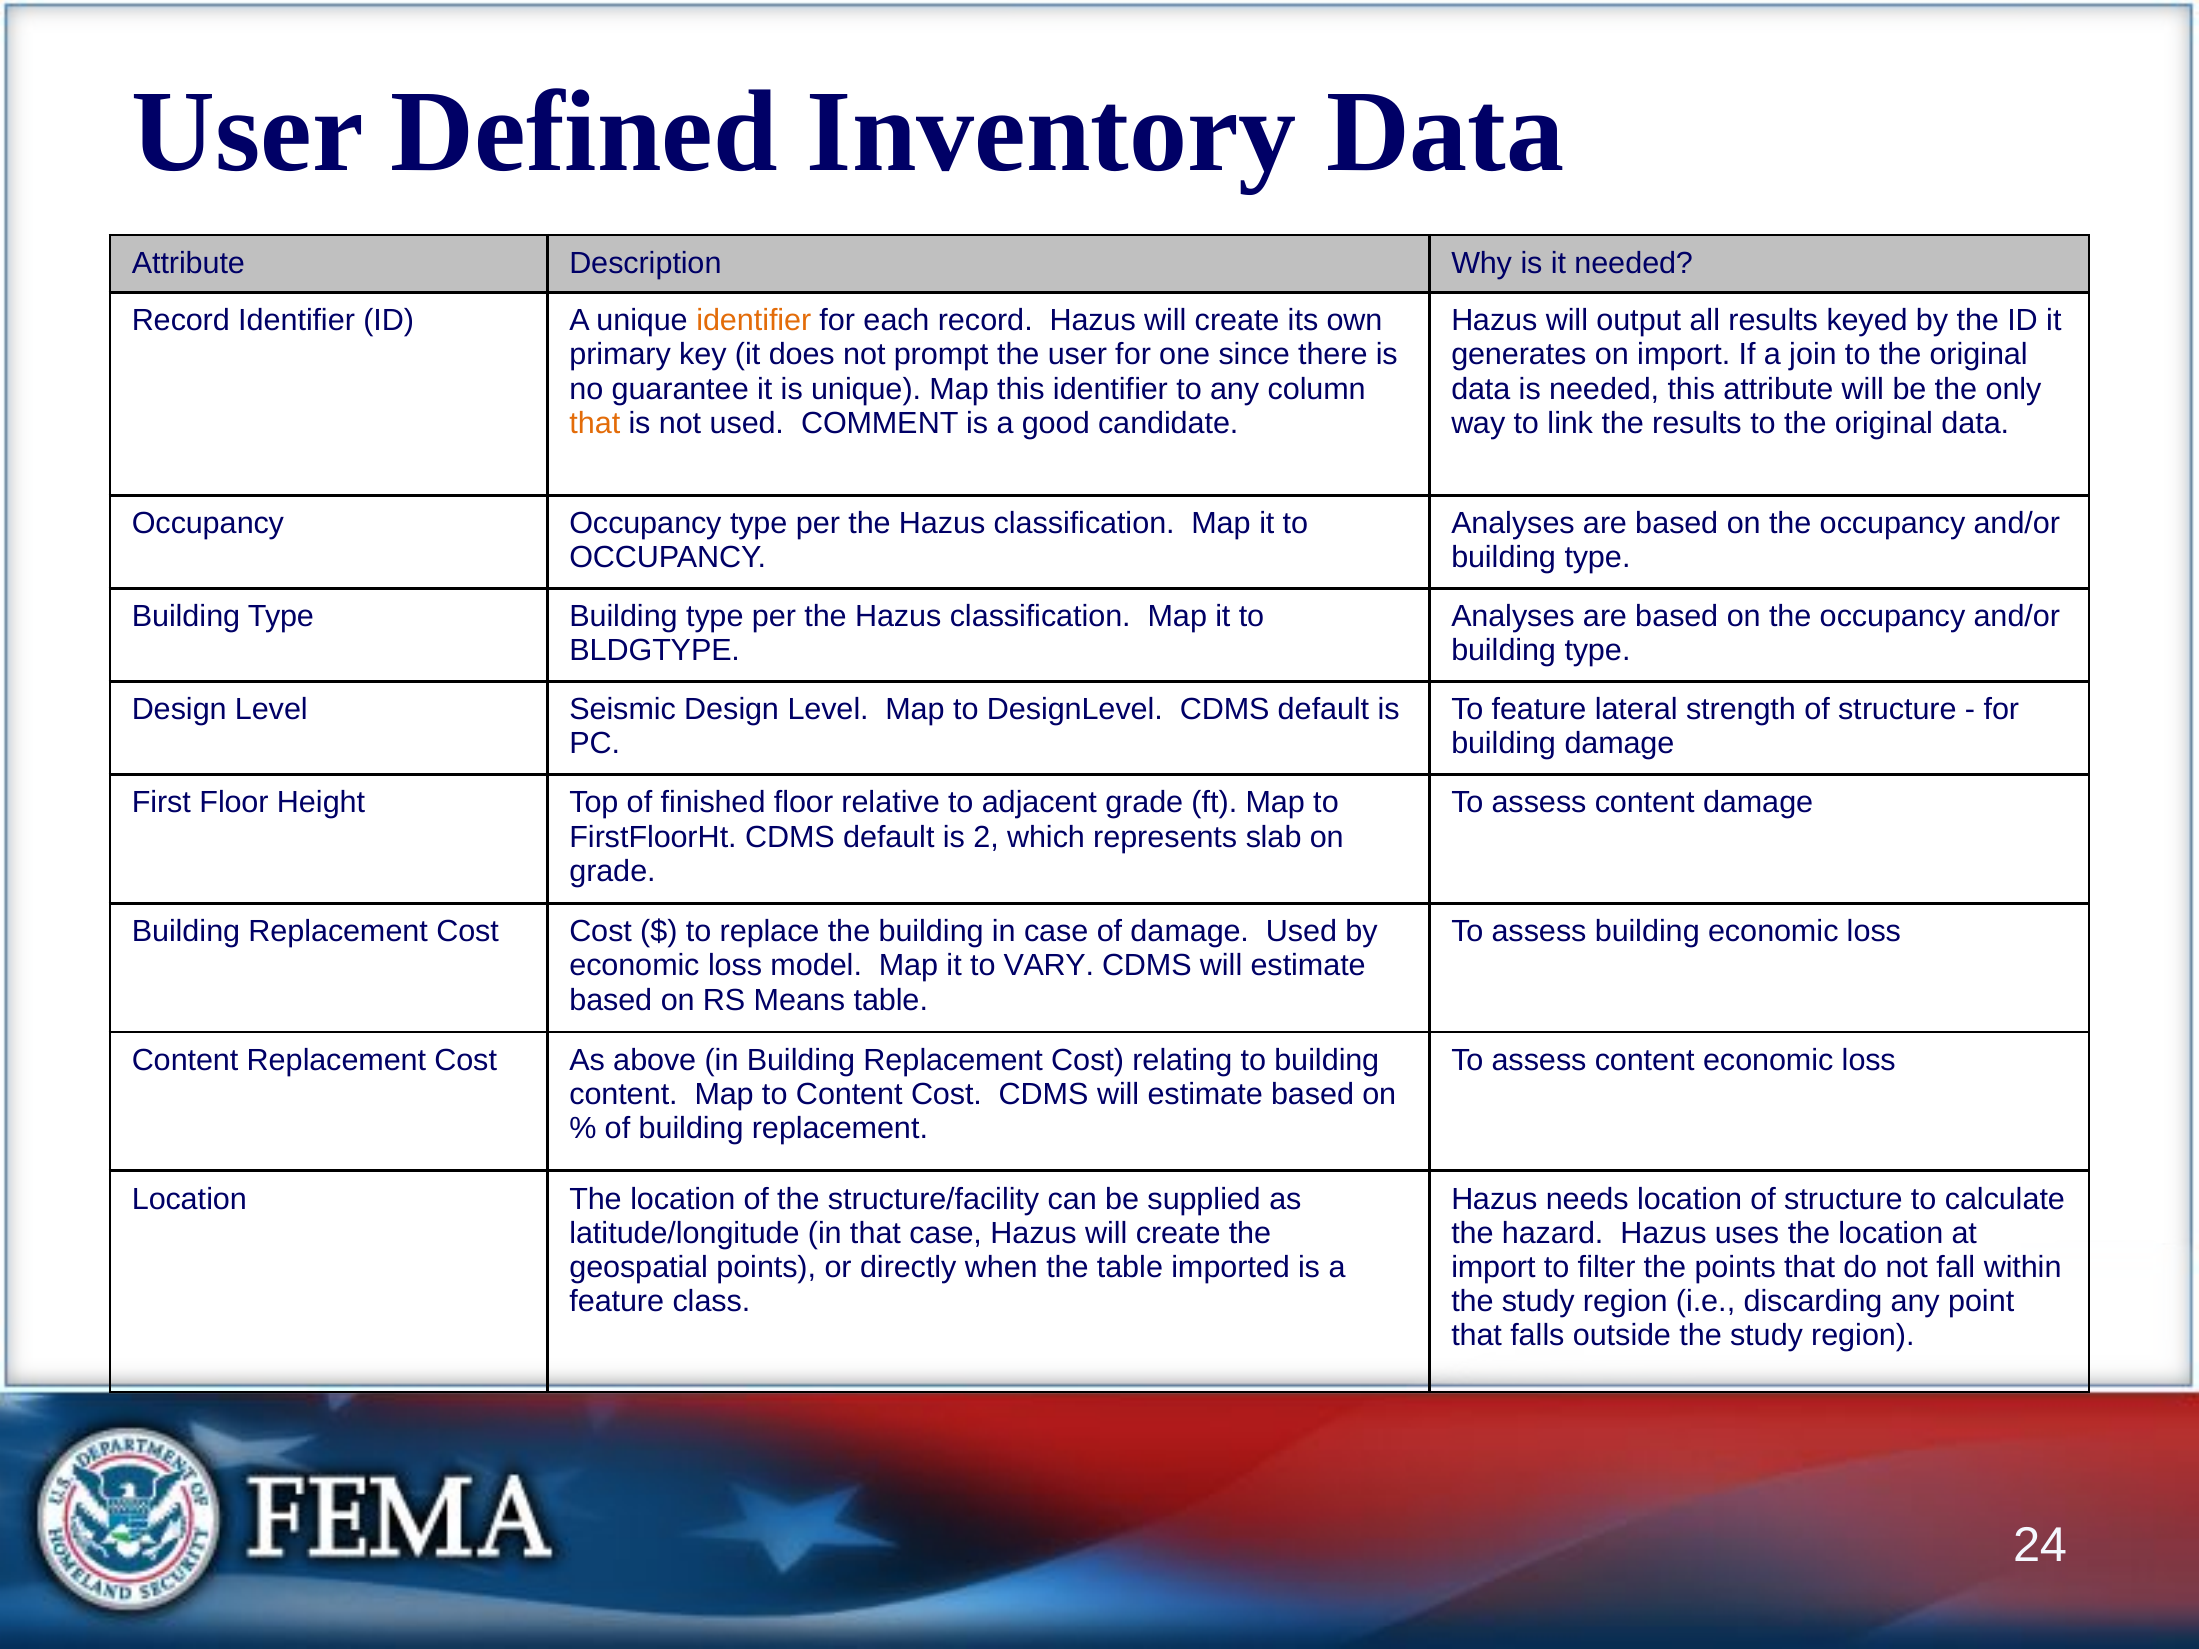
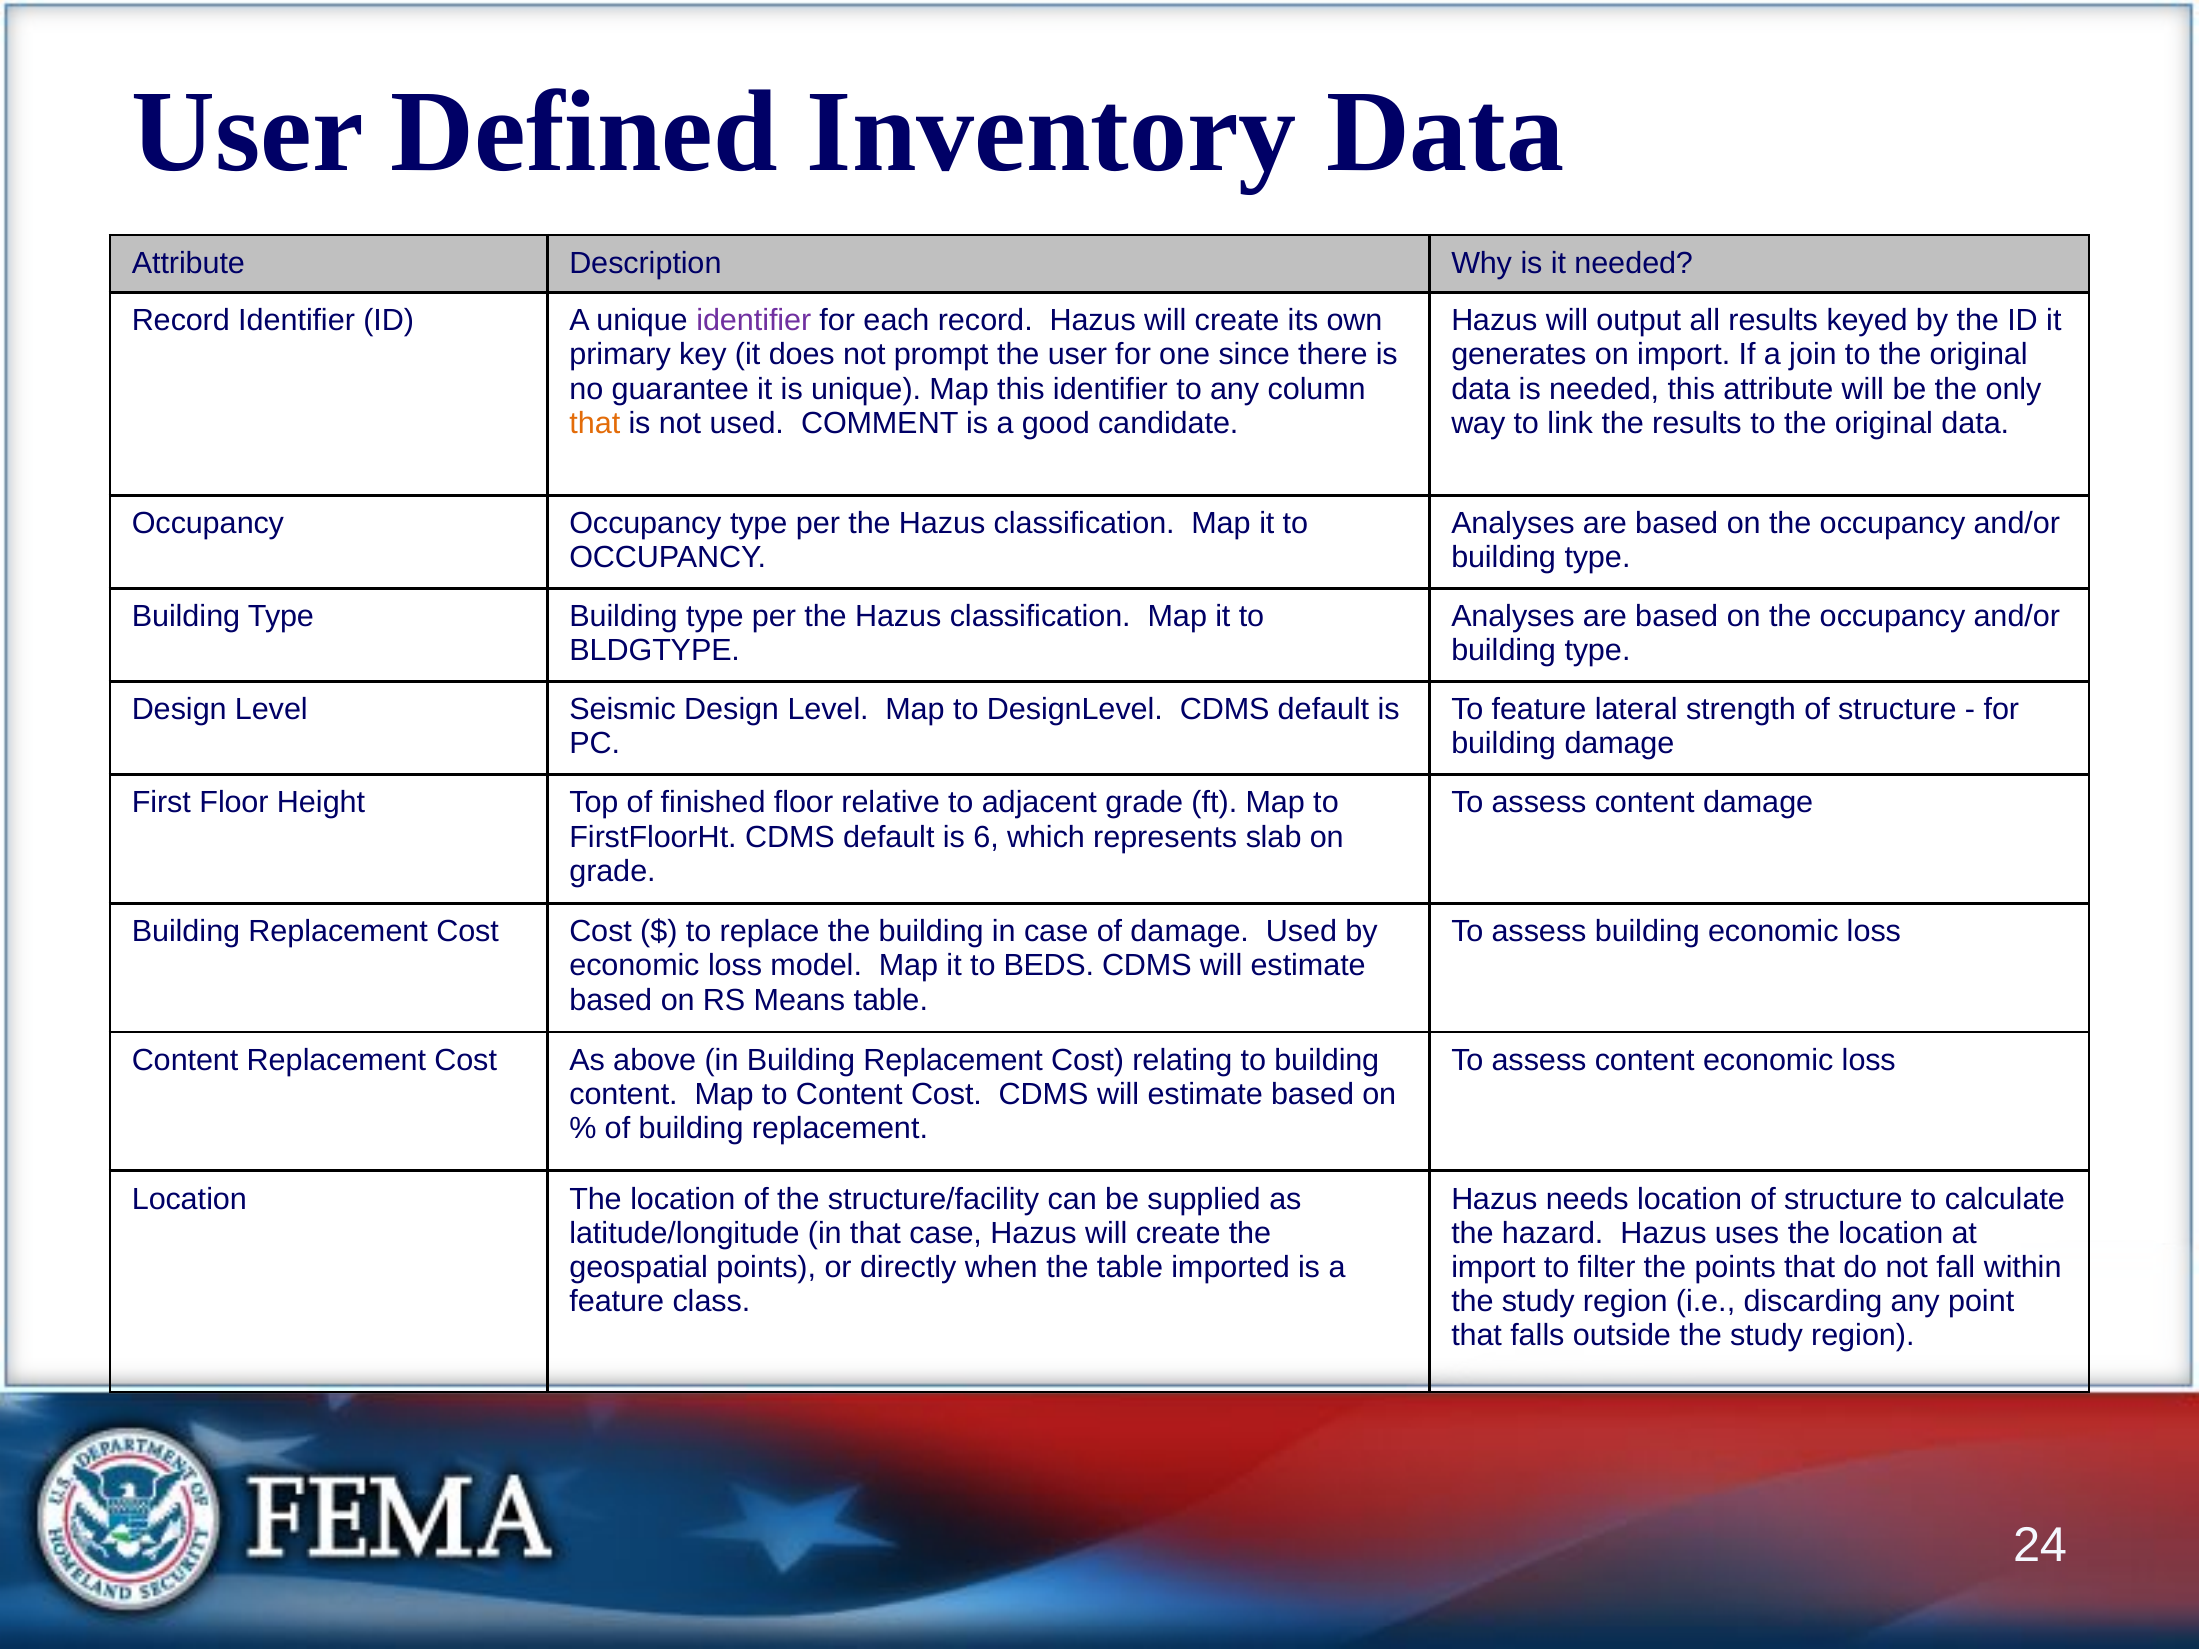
identifier at (754, 321) colour: orange -> purple
2: 2 -> 6
VARY: VARY -> BEDS
